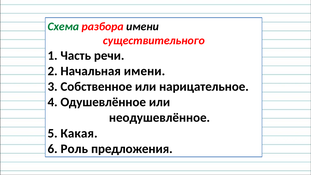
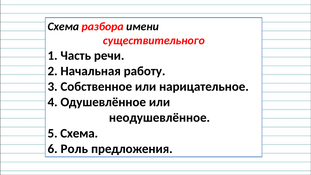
Схема at (63, 27) colour: green -> black
Начальная имени: имени -> работу
5 Какая: Какая -> Схема
